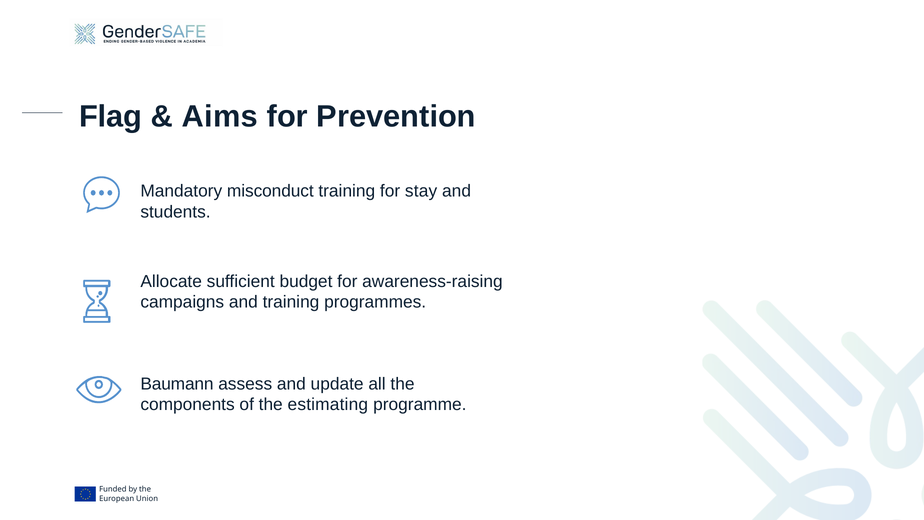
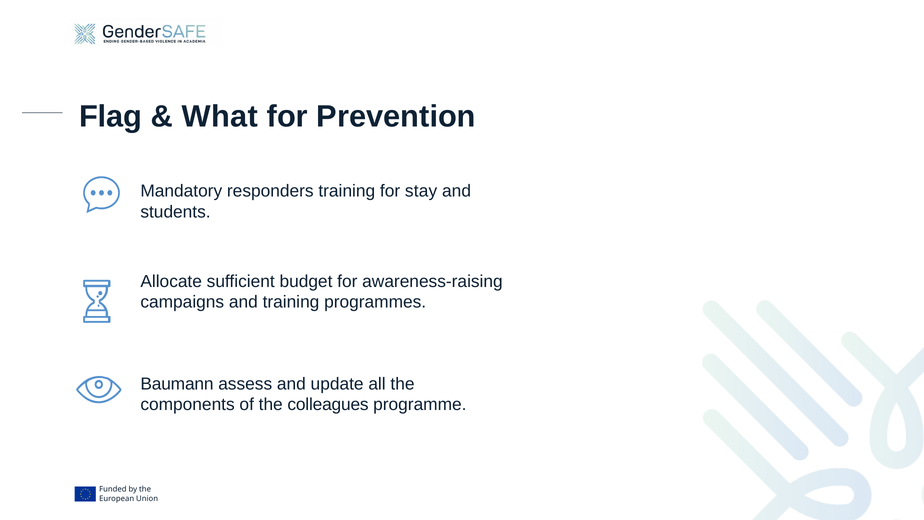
Aims: Aims -> What
misconduct: misconduct -> responders
estimating: estimating -> colleagues
